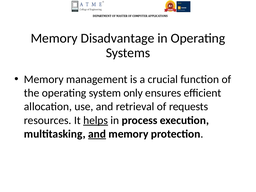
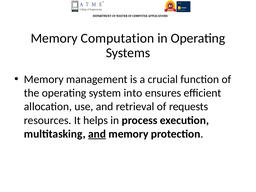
Disadvantage: Disadvantage -> Computation
only: only -> into
helps underline: present -> none
